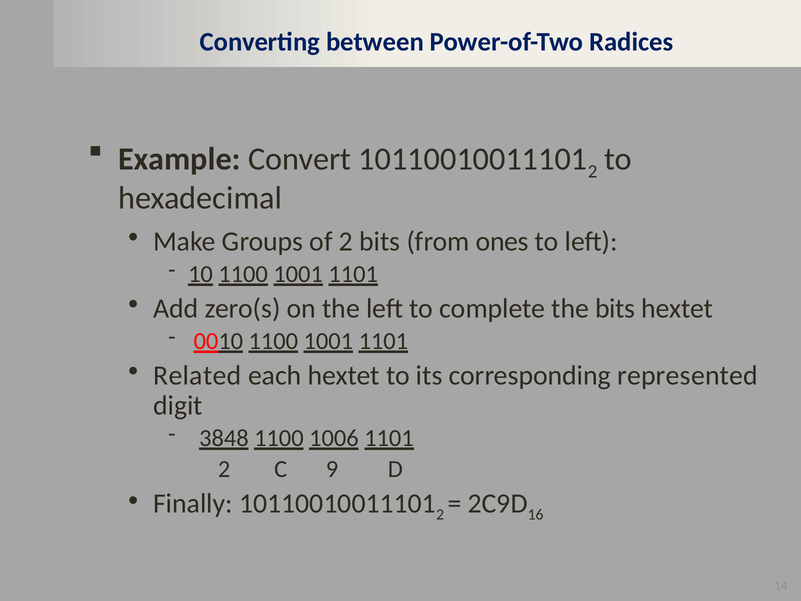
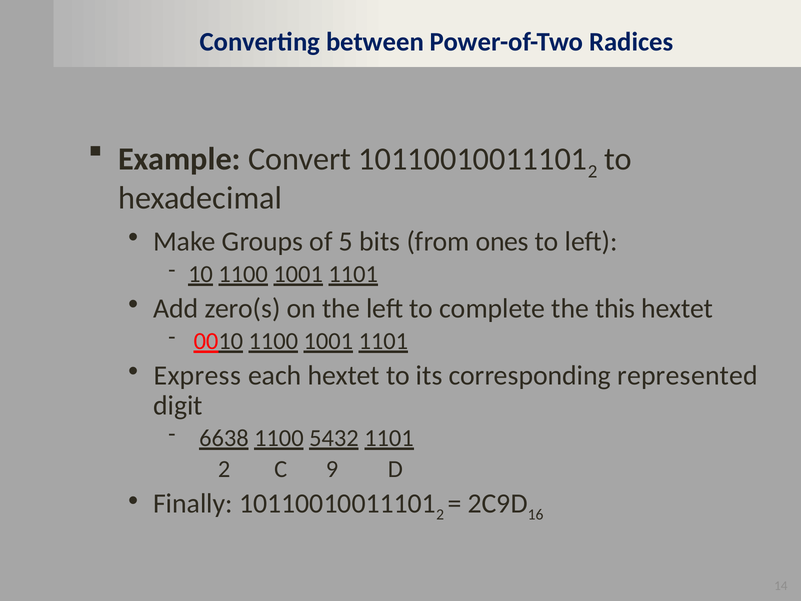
of 2: 2 -> 5
the bits: bits -> this
Related: Related -> Express
3848: 3848 -> 6638
1006: 1006 -> 5432
